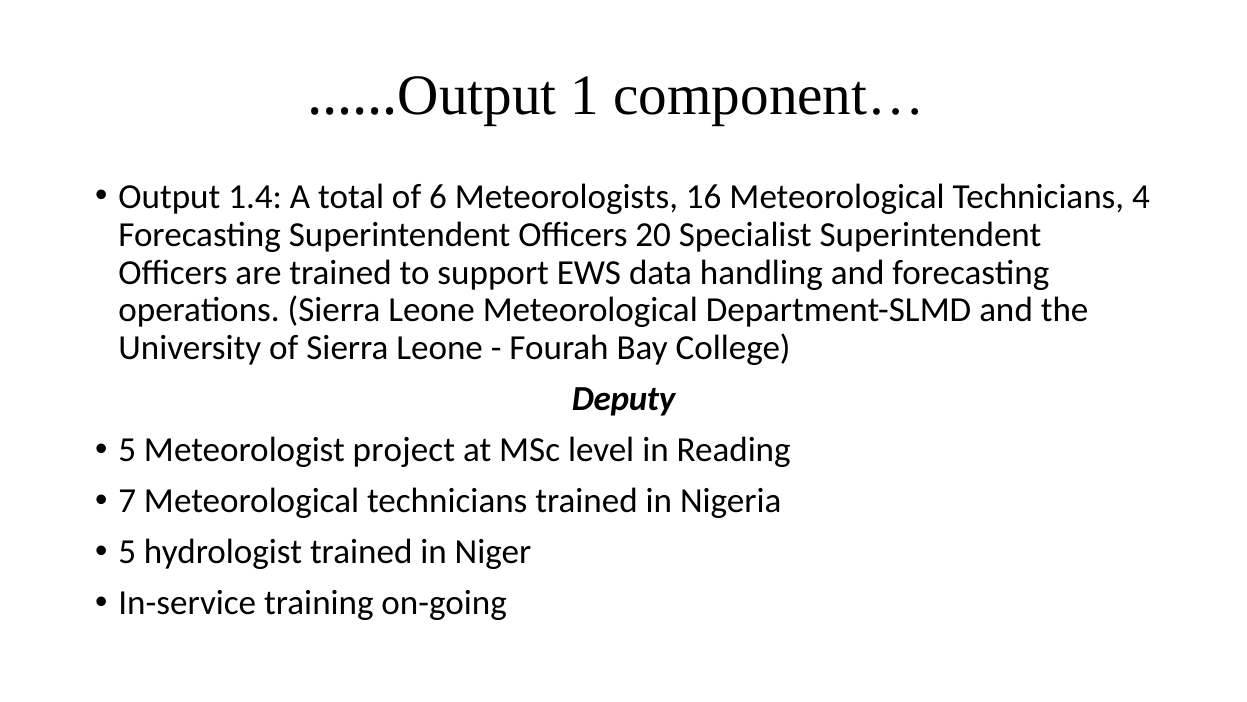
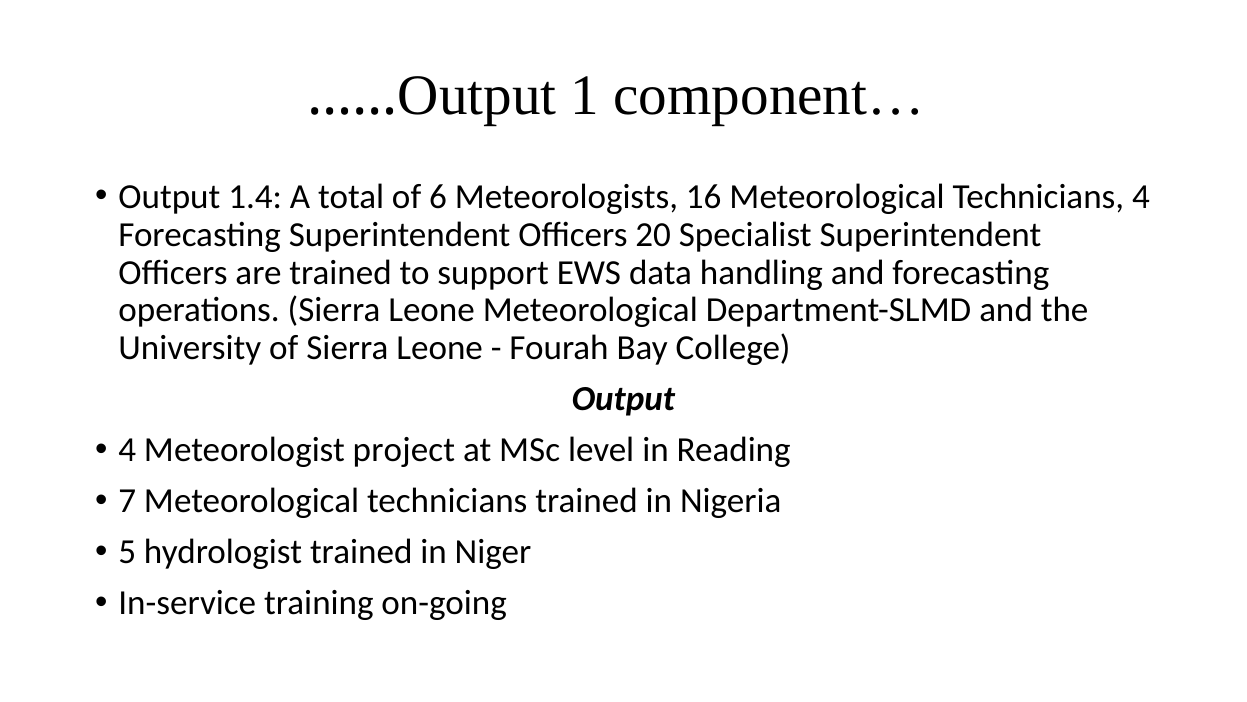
Deputy at (624, 399): Deputy -> Output
5 at (127, 450): 5 -> 4
